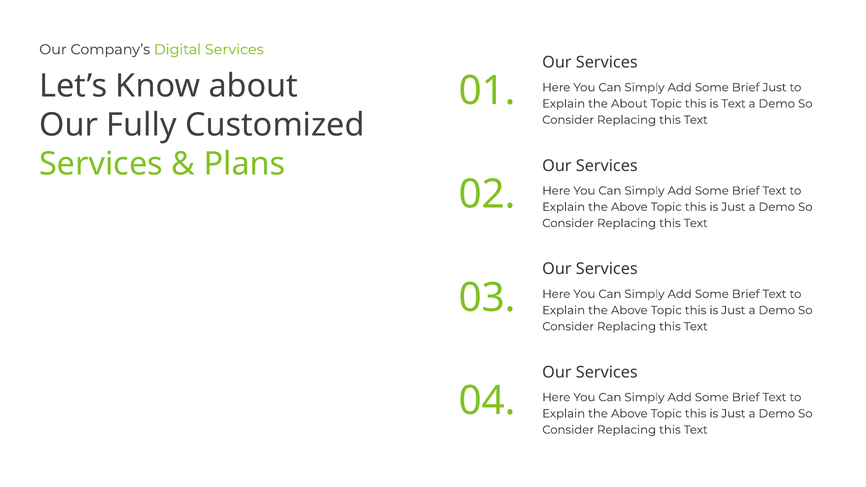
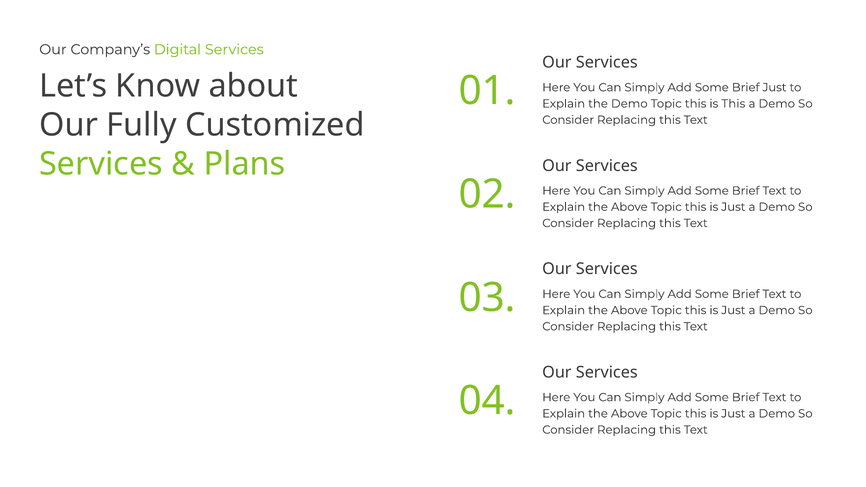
the About: About -> Demo
is Text: Text -> This
